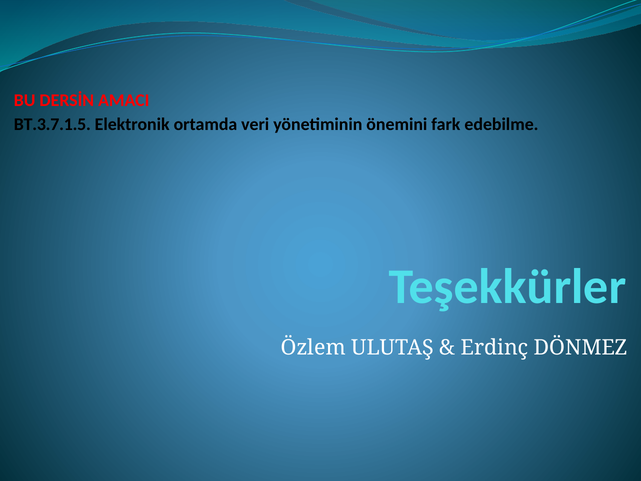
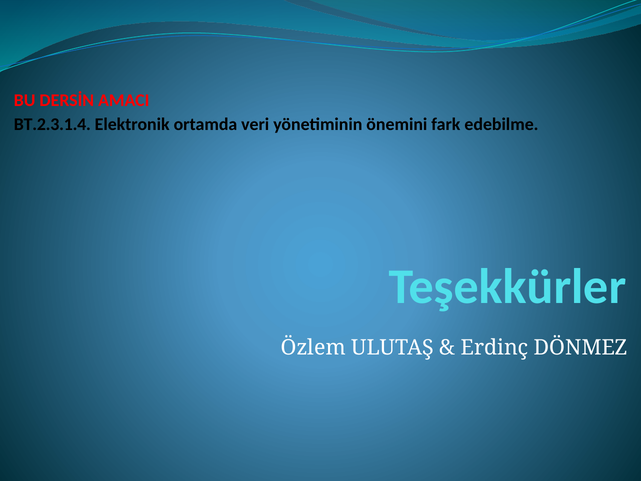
BT.3.7.1.5: BT.3.7.1.5 -> BT.2.3.1.4
